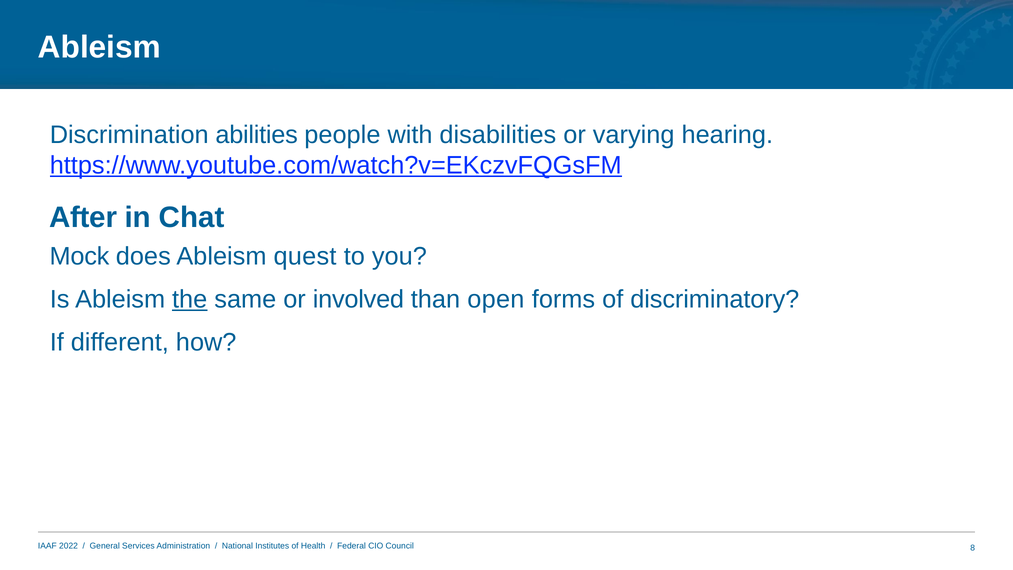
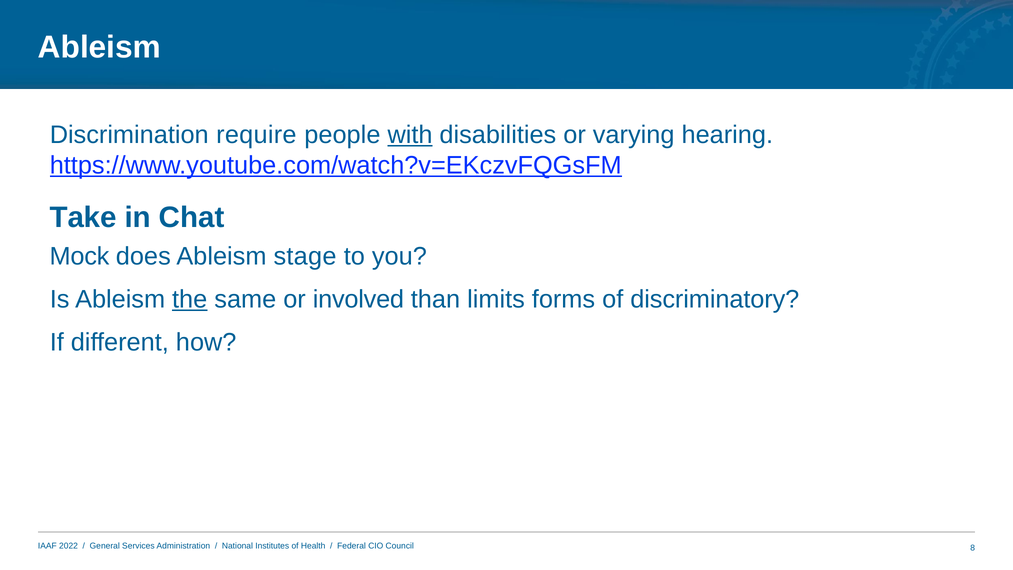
abilities: abilities -> require
with underline: none -> present
After: After -> Take
quest: quest -> stage
open: open -> limits
